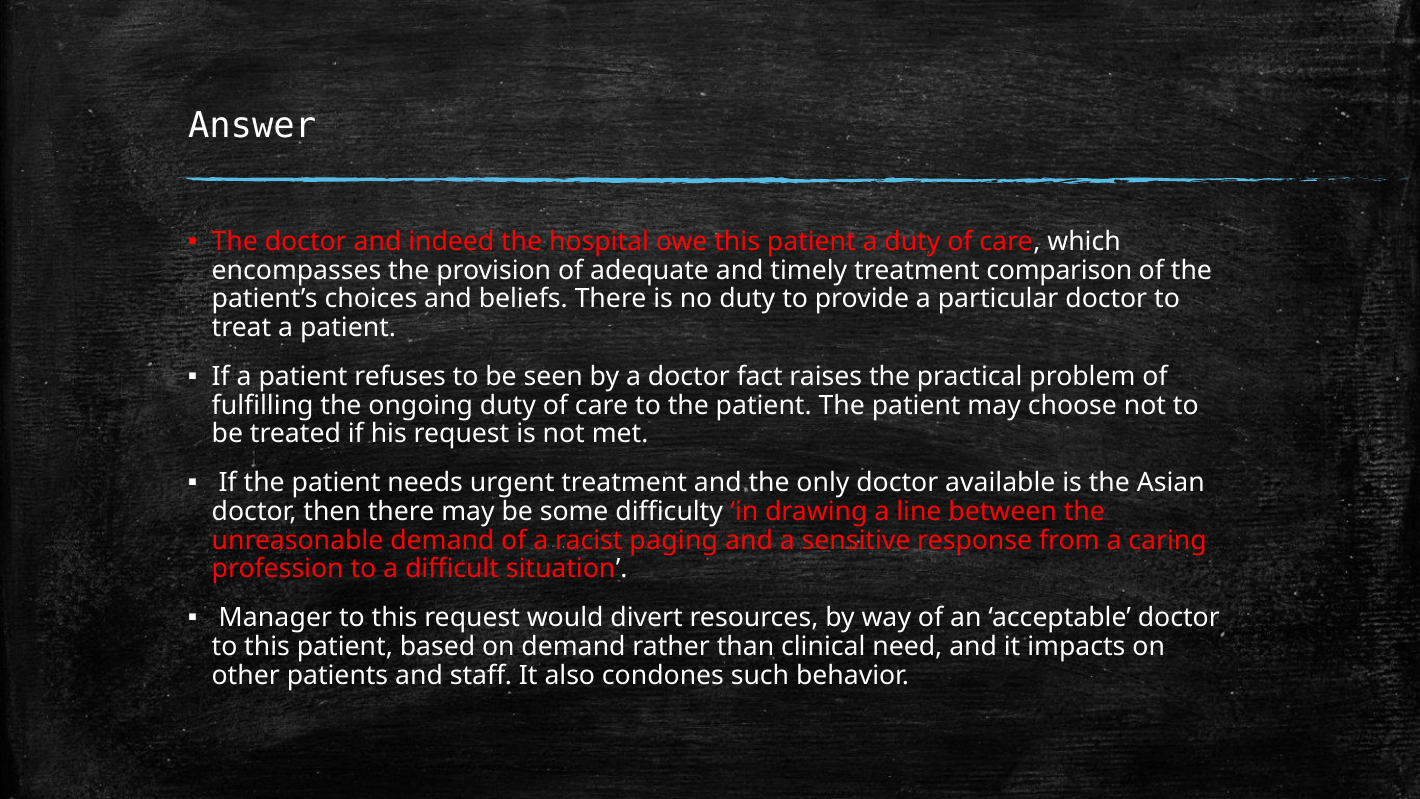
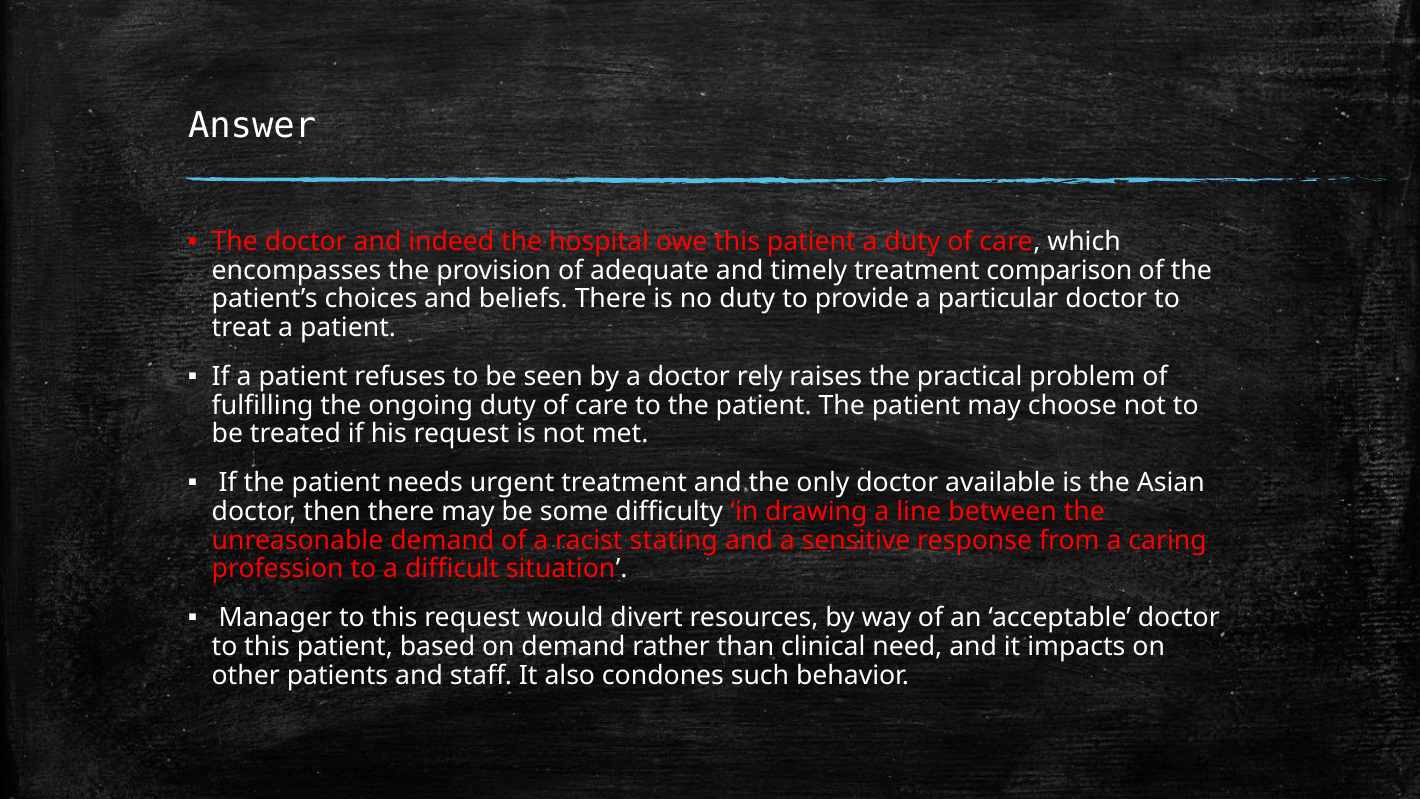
fact: fact -> rely
paging: paging -> stating
